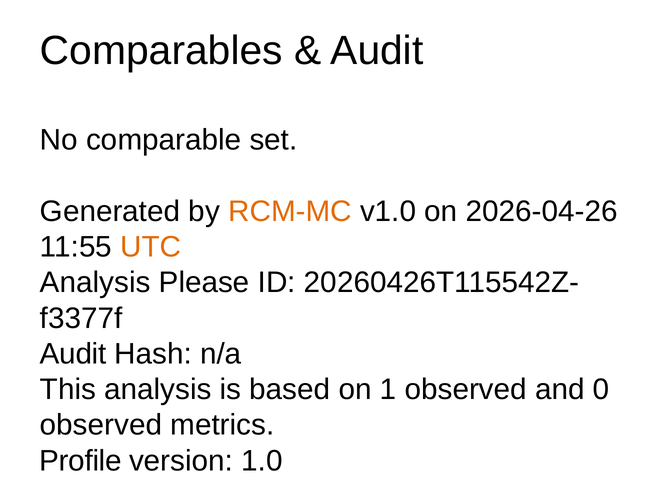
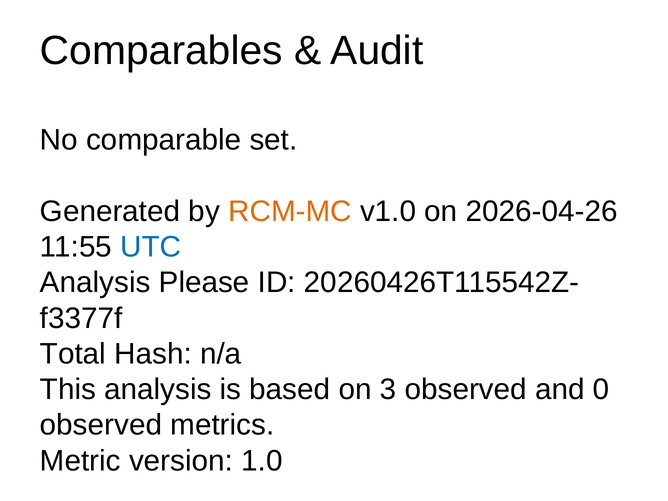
UTC colour: orange -> blue
Audit at (73, 354): Audit -> Total
1: 1 -> 3
Profile: Profile -> Metric
